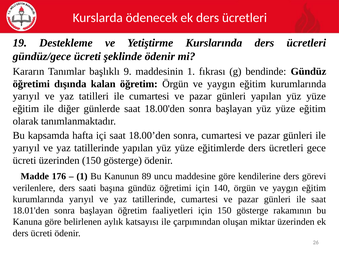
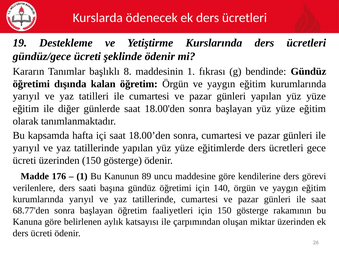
9: 9 -> 8
18.01'den: 18.01'den -> 68.77'den
